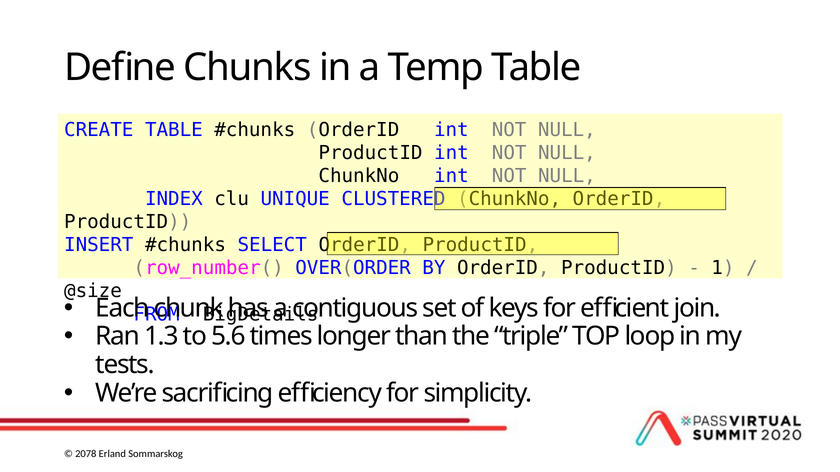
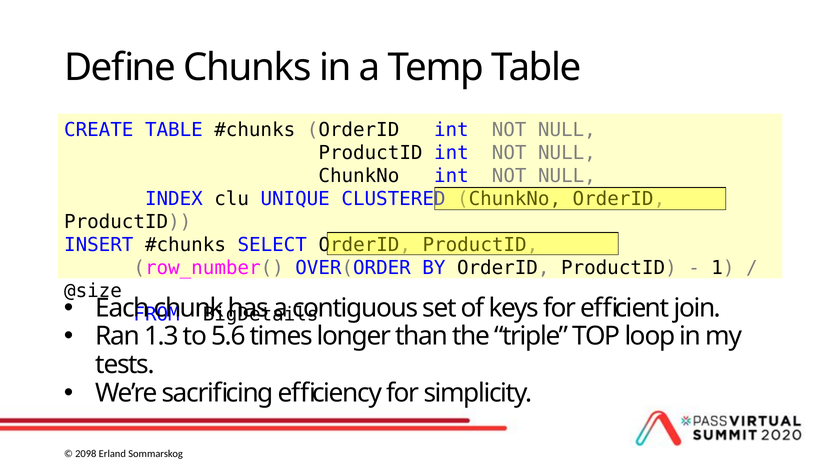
2078: 2078 -> 2098
